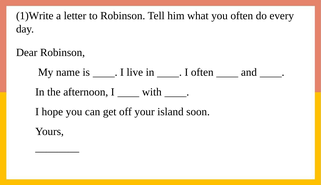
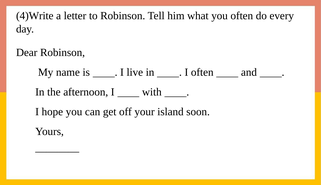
1)Write: 1)Write -> 4)Write
